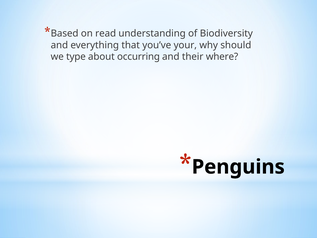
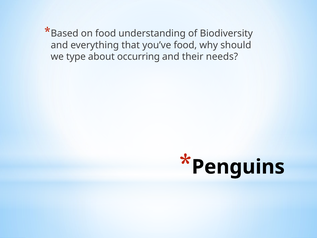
on read: read -> food
you’ve your: your -> food
where: where -> needs
